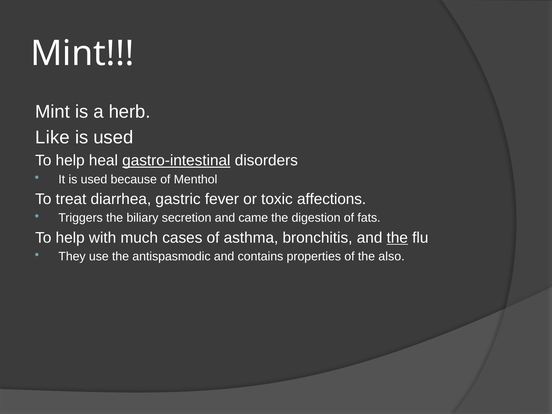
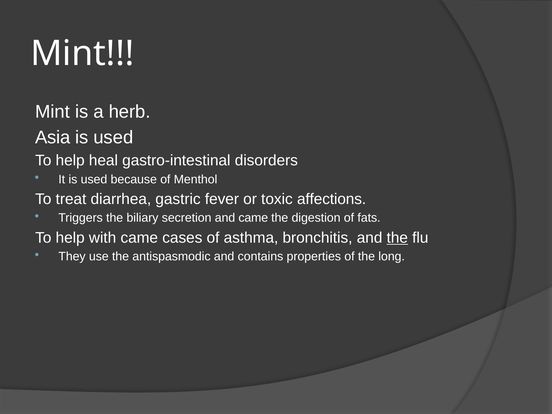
Like: Like -> Asia
gastro-intestinal underline: present -> none
with much: much -> came
also: also -> long
